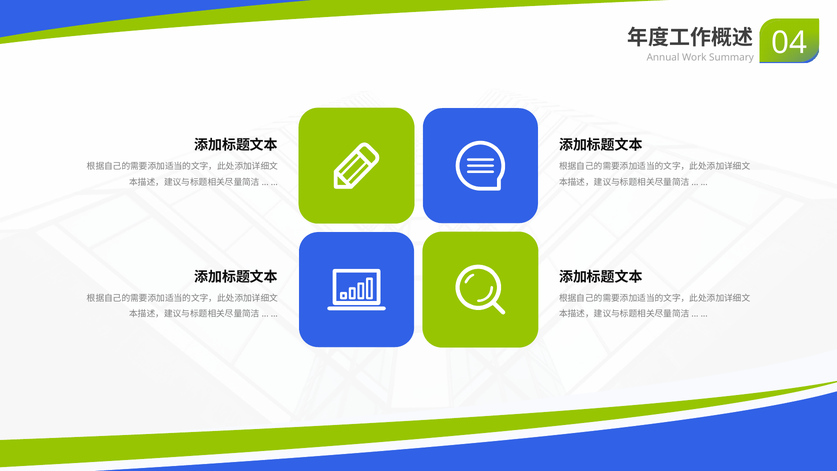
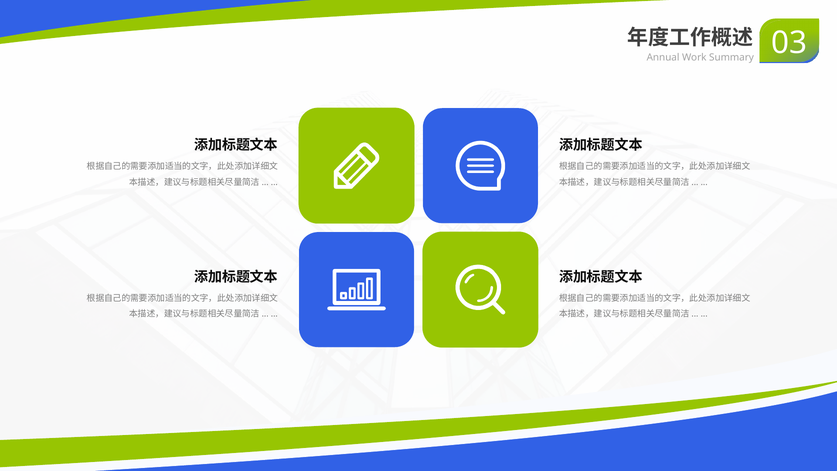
04: 04 -> 03
